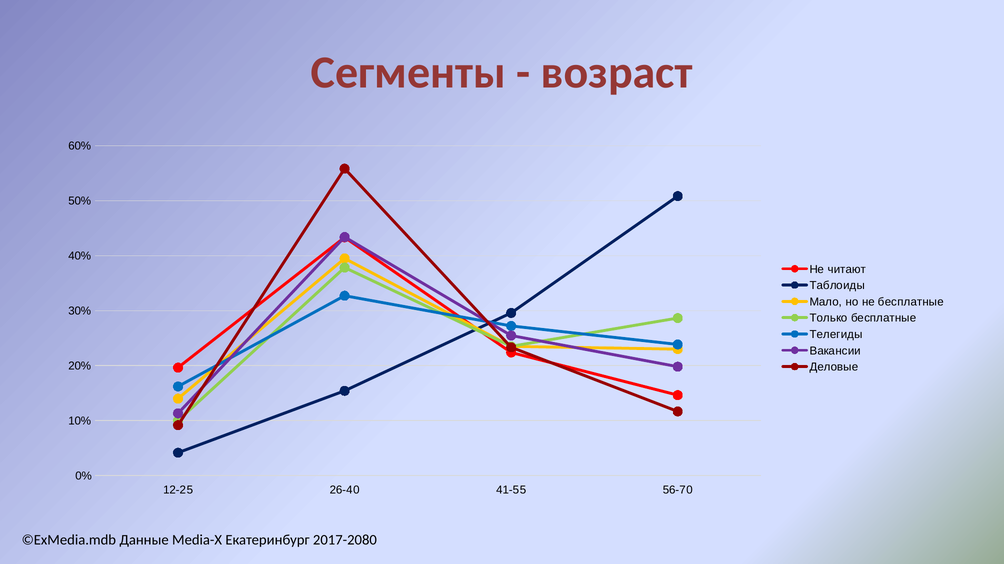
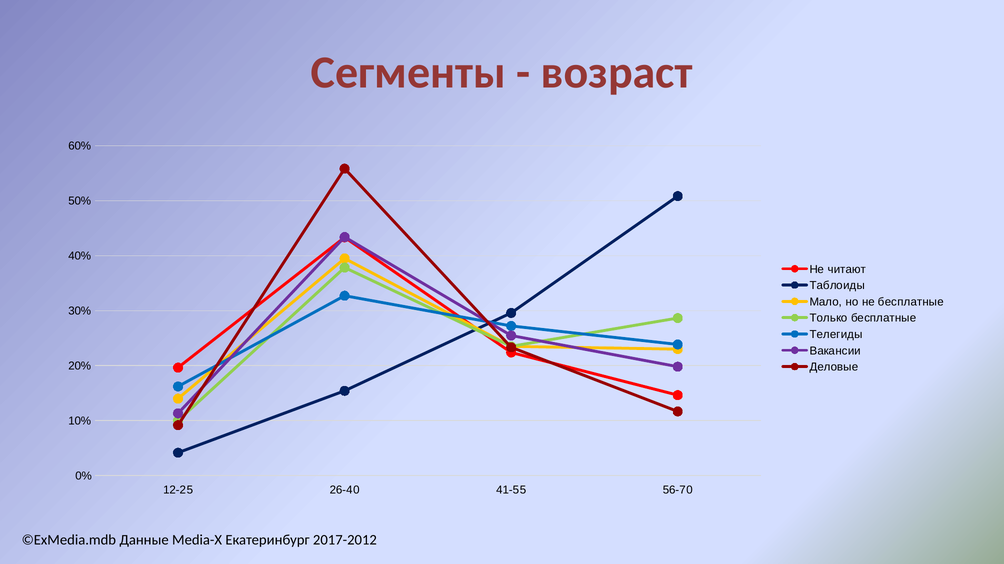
2017-2080: 2017-2080 -> 2017-2012
